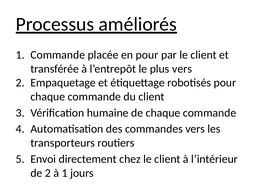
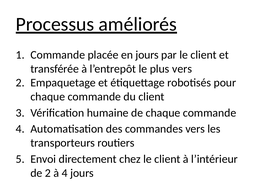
en pour: pour -> jours
à 1: 1 -> 4
